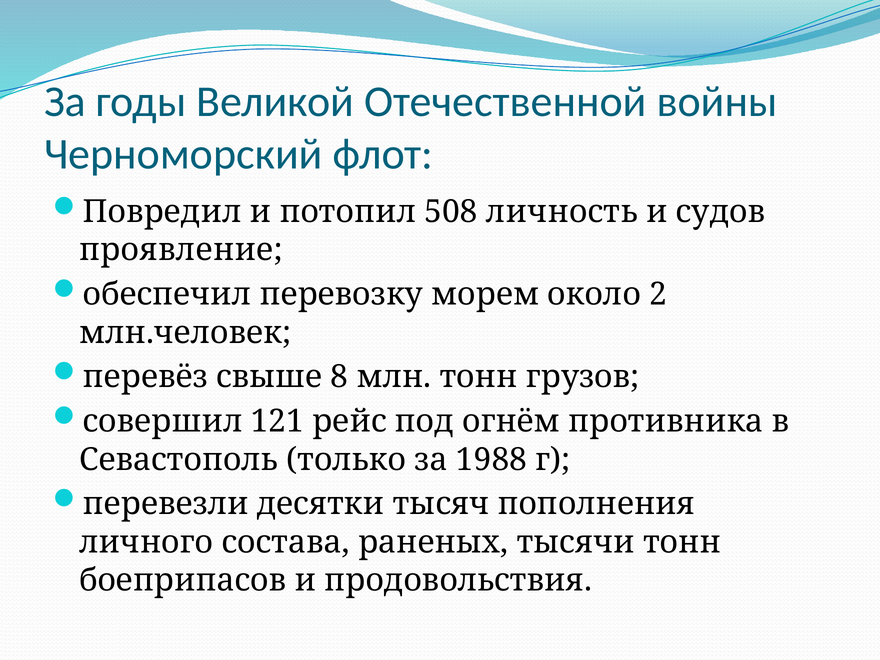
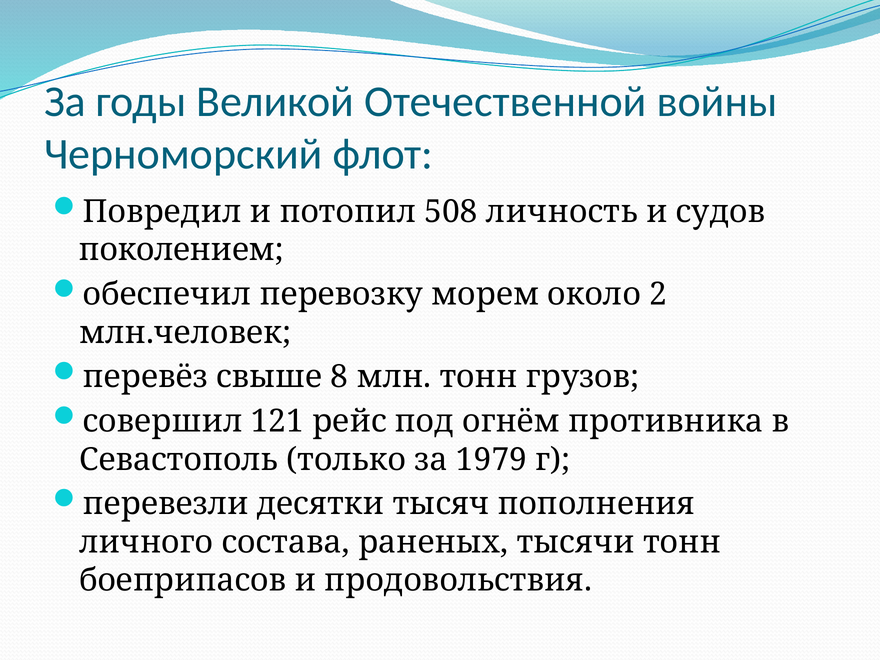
проявление: проявление -> поколением
1988: 1988 -> 1979
